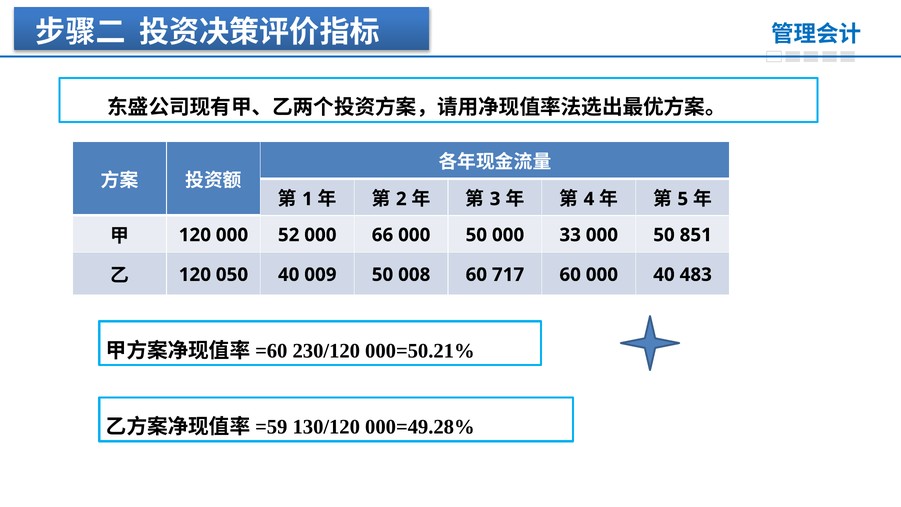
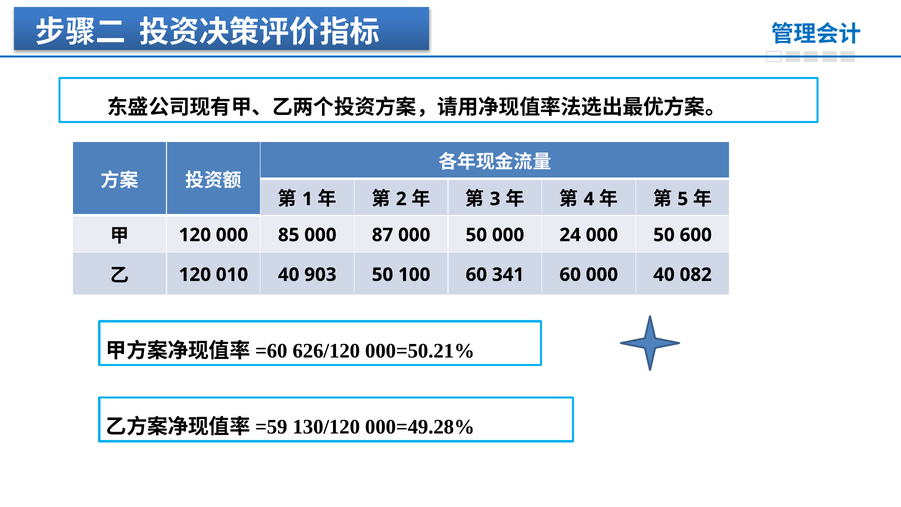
52: 52 -> 85
66: 66 -> 87
33: 33 -> 24
851: 851 -> 600
050: 050 -> 010
009: 009 -> 903
008: 008 -> 100
717: 717 -> 341
483: 483 -> 082
230/120: 230/120 -> 626/120
